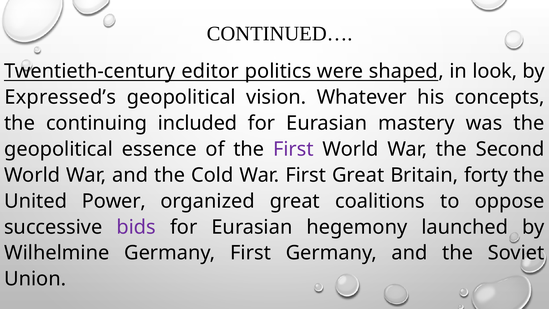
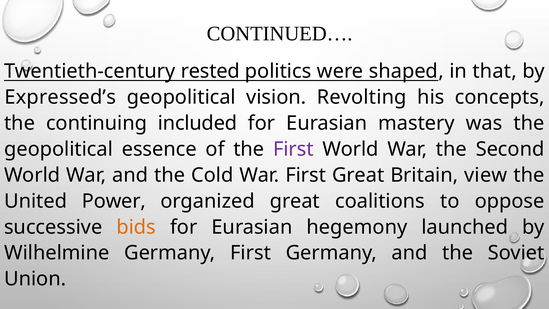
editor: editor -> rested
look: look -> that
Whatever: Whatever -> Revolting
forty: forty -> view
bids colour: purple -> orange
